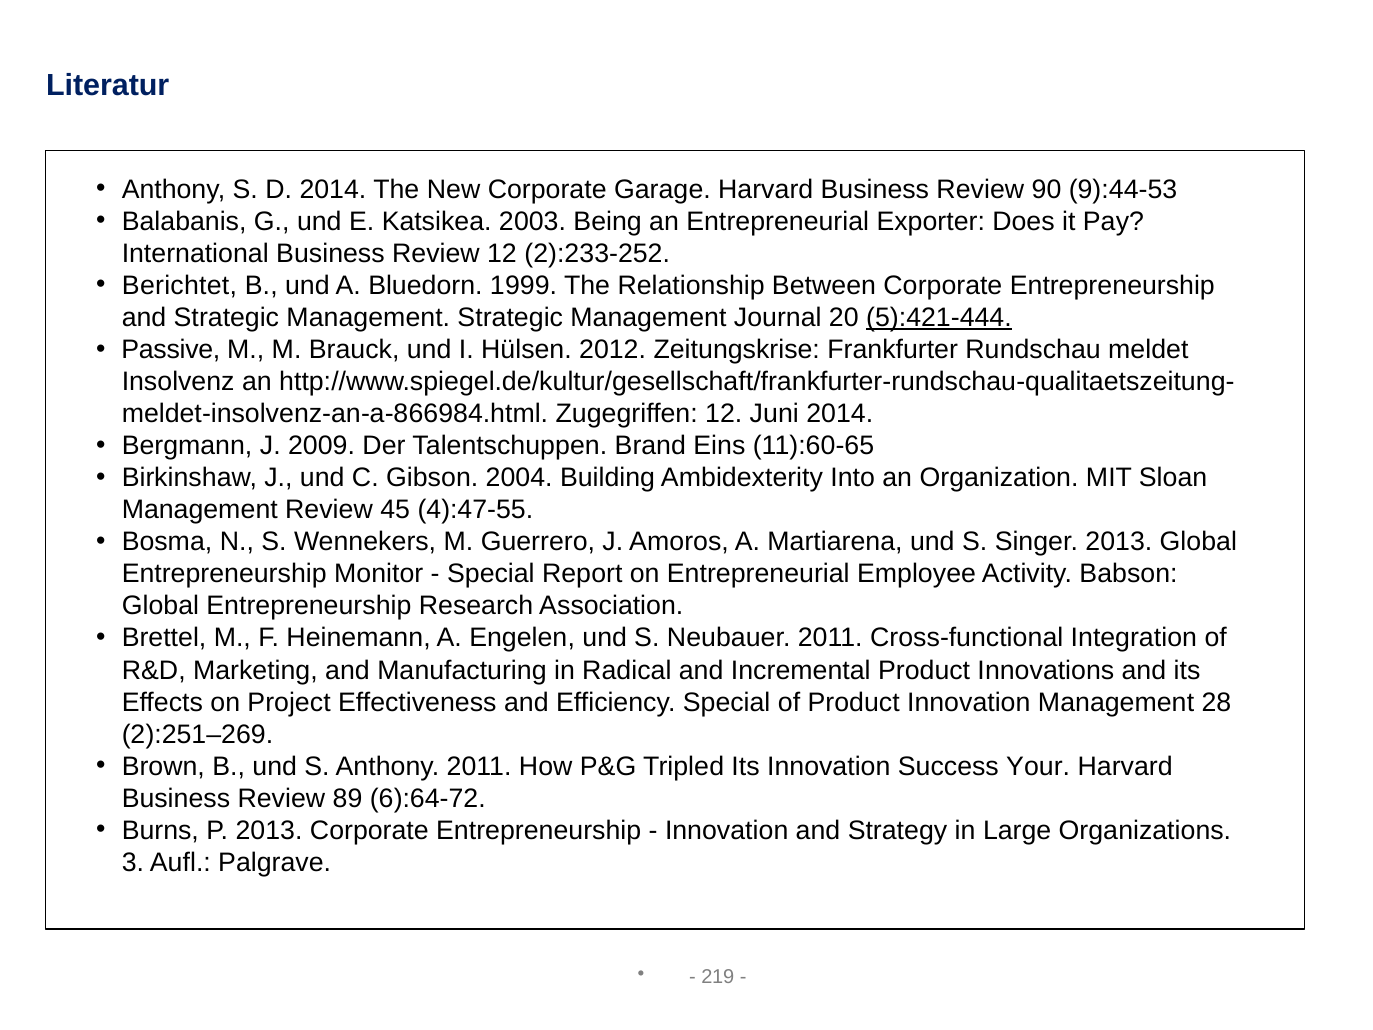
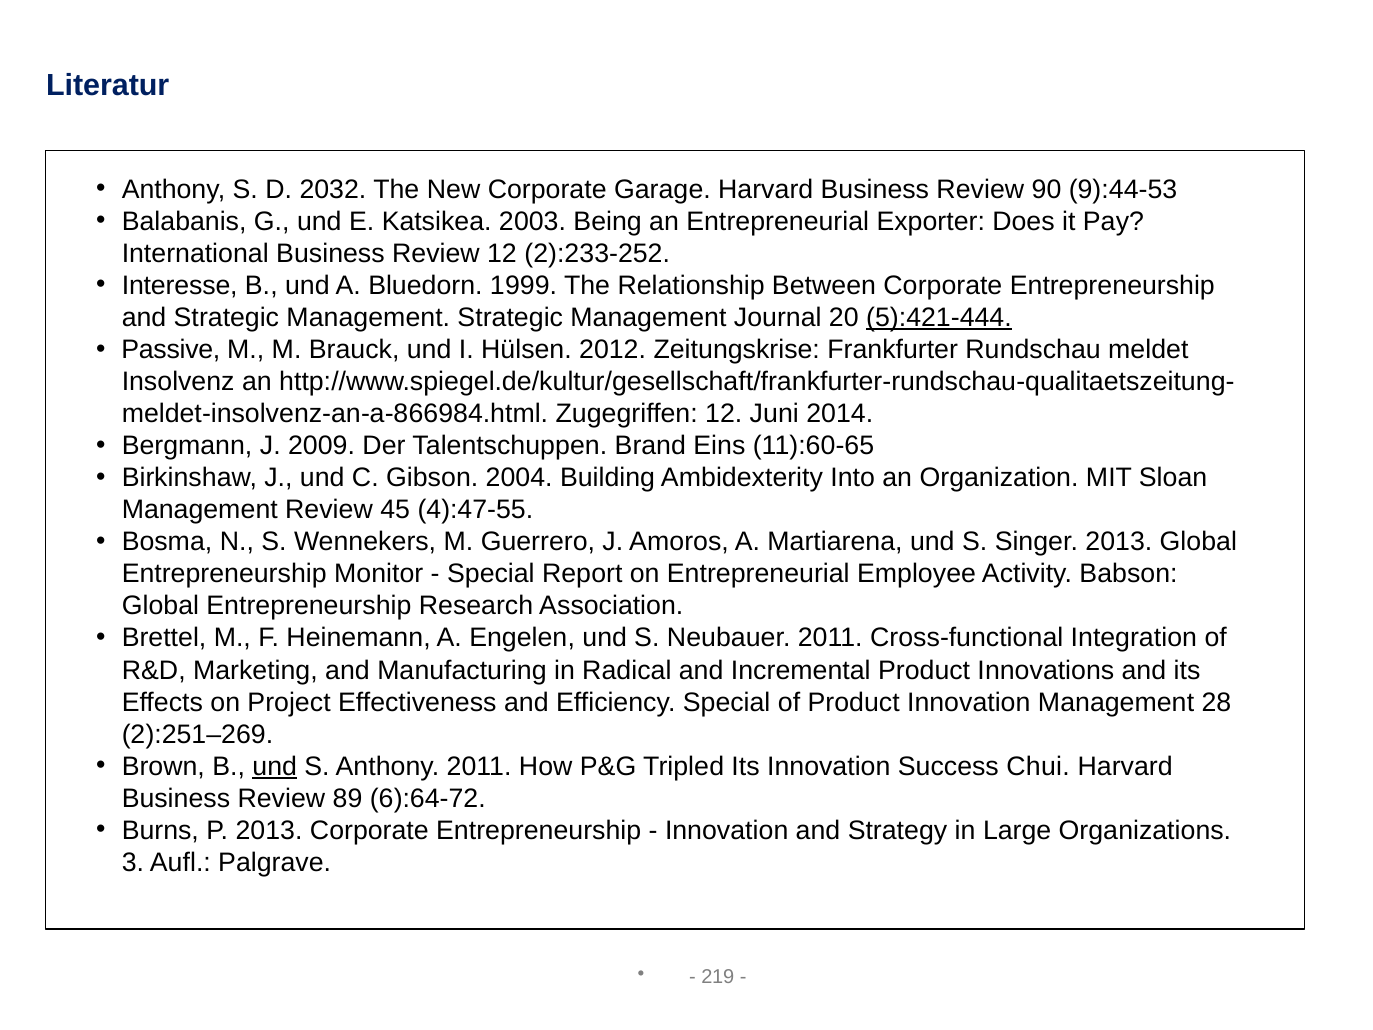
D 2014: 2014 -> 2032
Berichtet: Berichtet -> Interesse
und at (275, 766) underline: none -> present
Your: Your -> Chui
